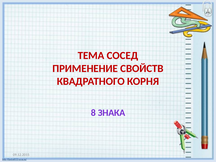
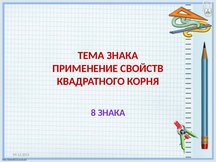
ТЕМА СОСЕД: СОСЕД -> ЗНАКА
